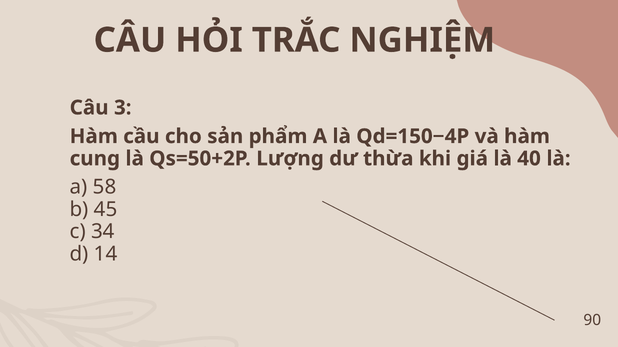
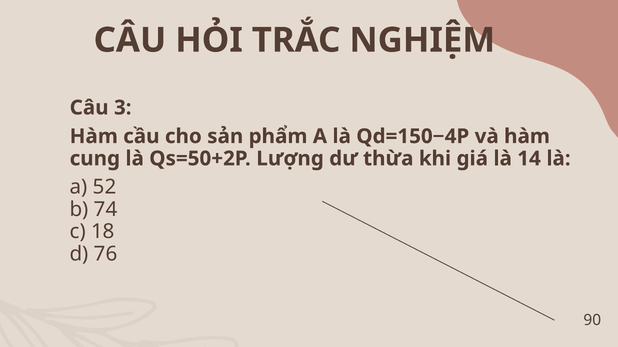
40: 40 -> 14
58: 58 -> 52
45: 45 -> 74
34: 34 -> 18
14: 14 -> 76
